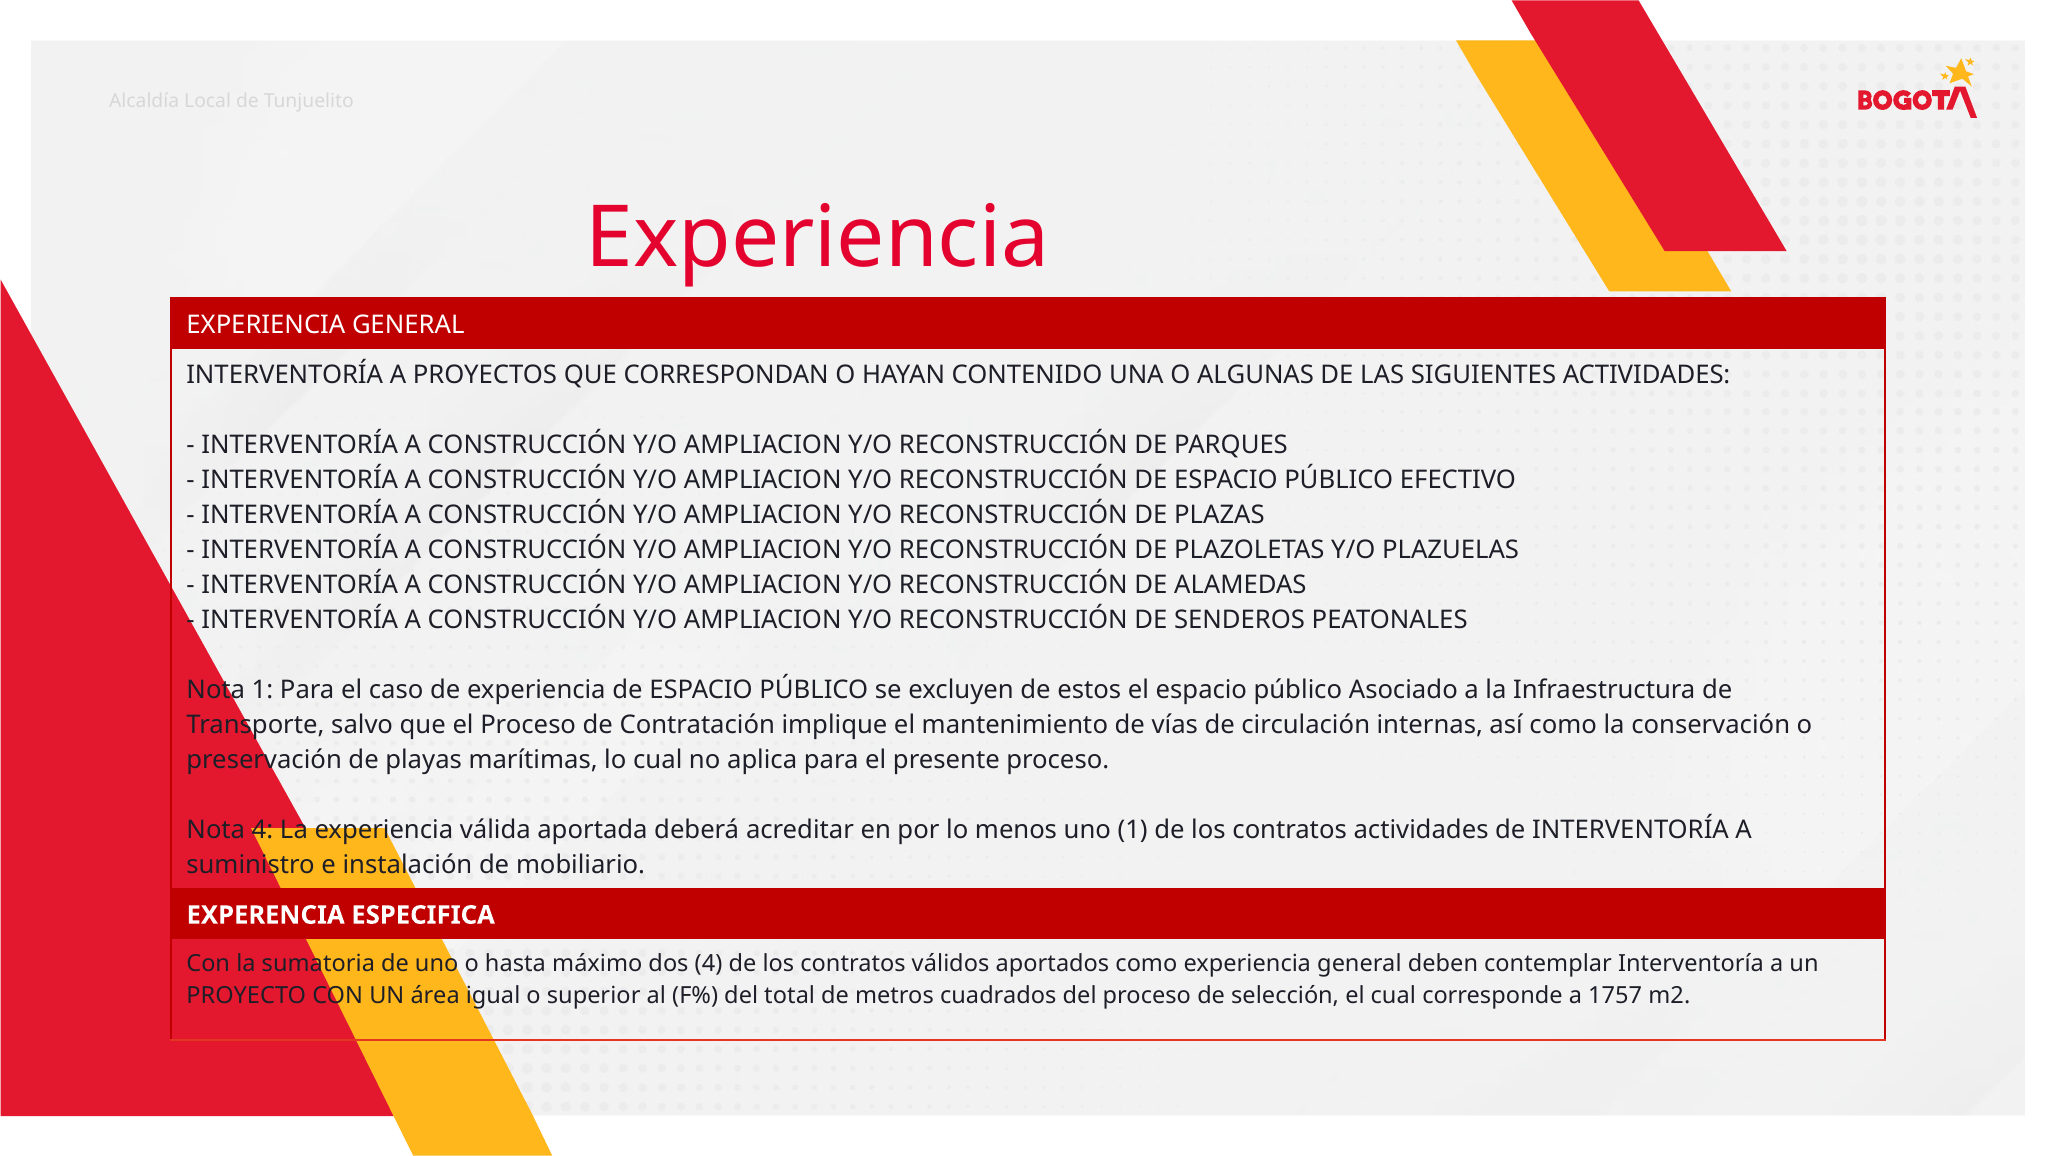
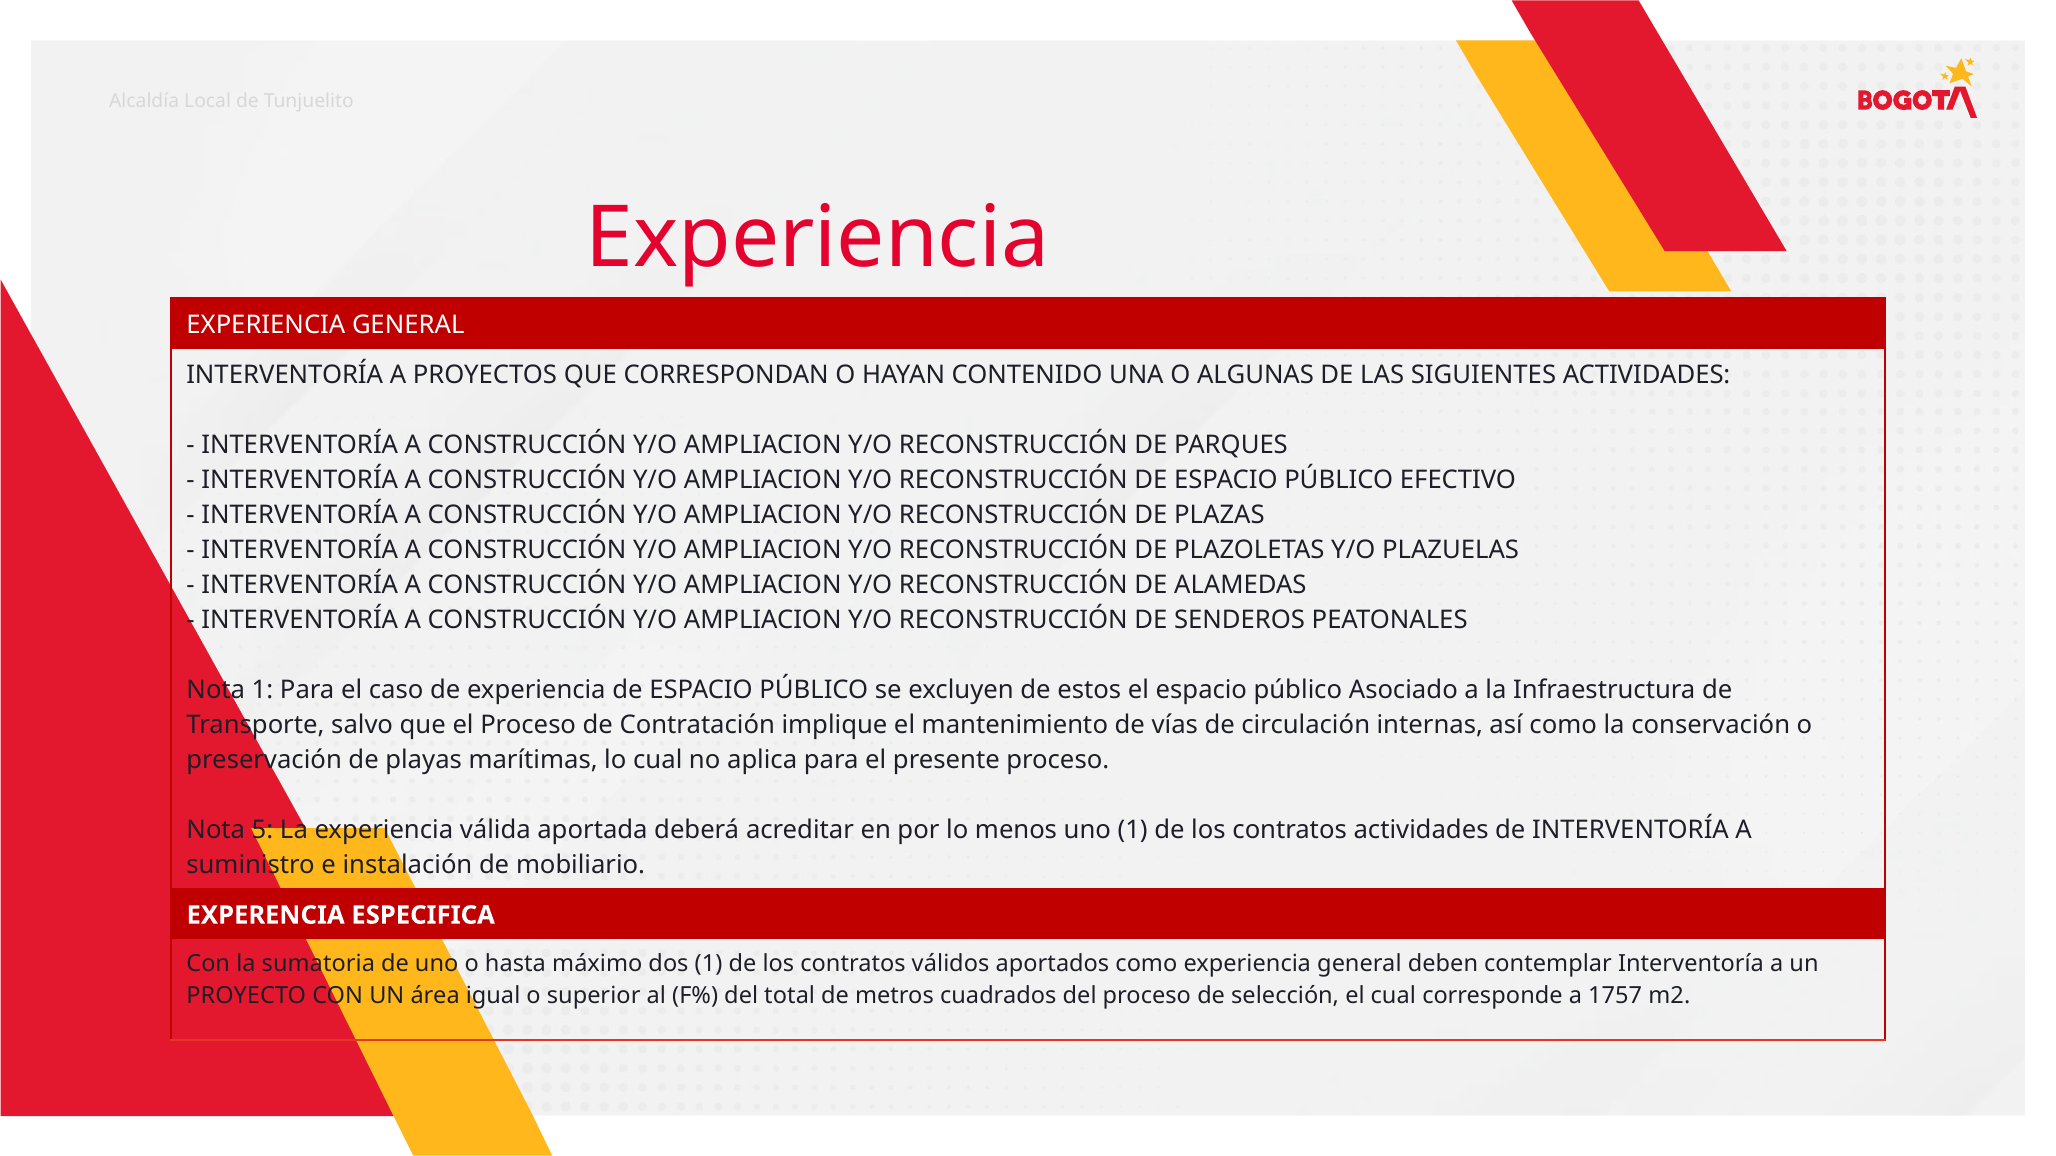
Nota 4: 4 -> 5
dos 4: 4 -> 1
